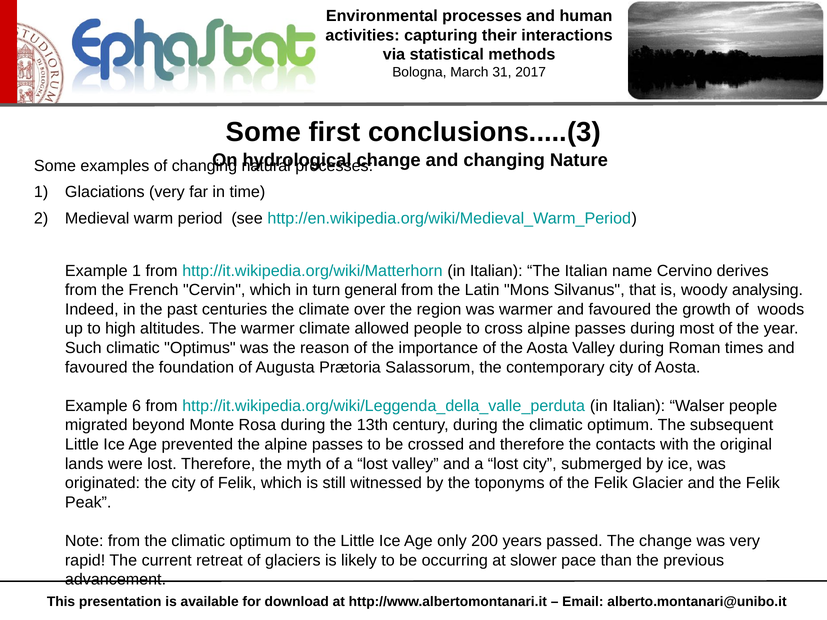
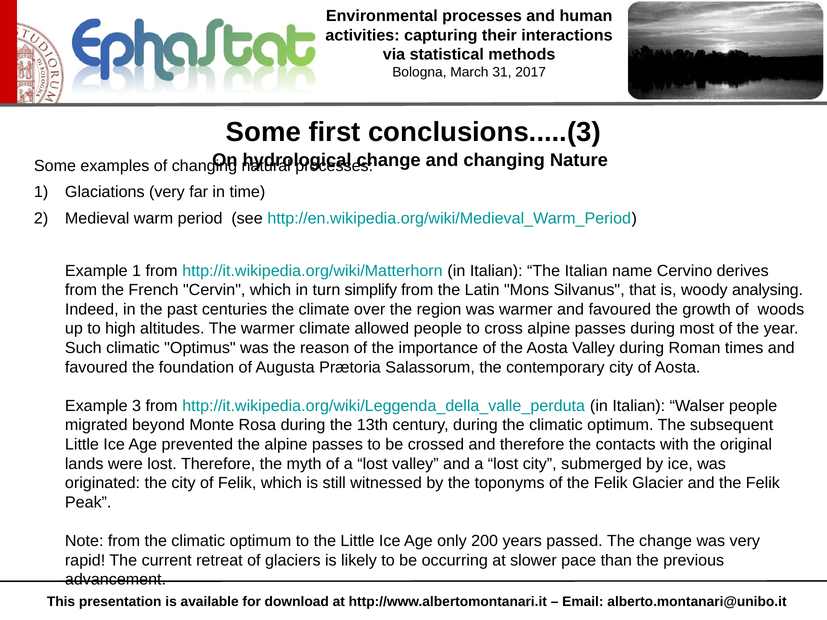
general: general -> simplify
6: 6 -> 3
